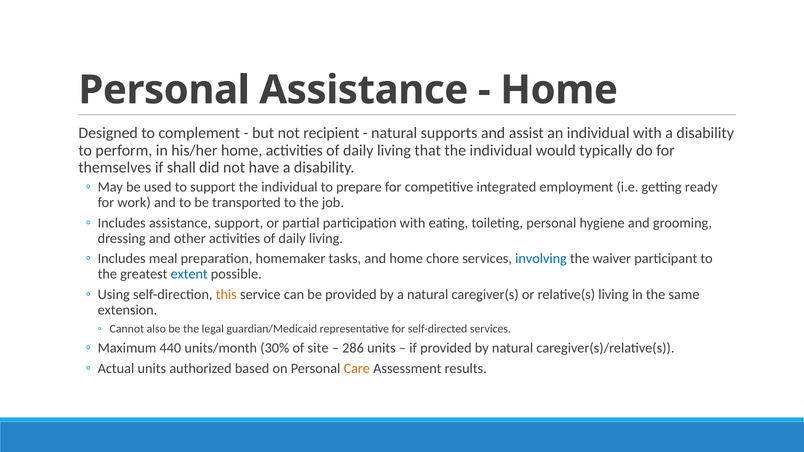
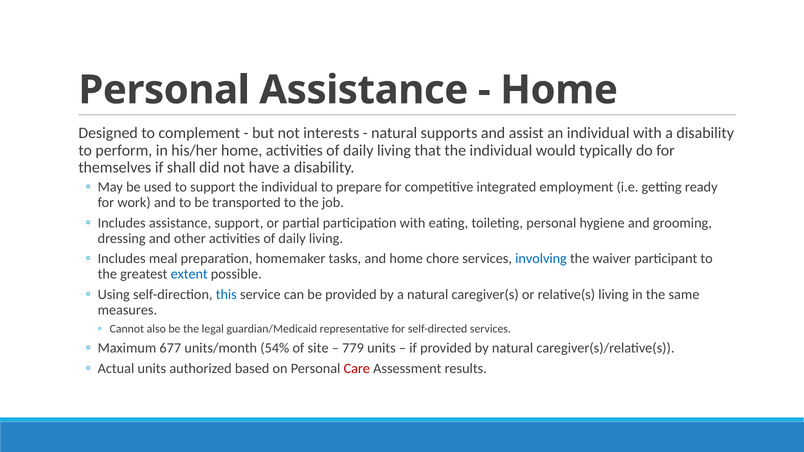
recipient: recipient -> interests
this colour: orange -> blue
extension: extension -> measures
440: 440 -> 677
30%: 30% -> 54%
286: 286 -> 779
Care colour: orange -> red
